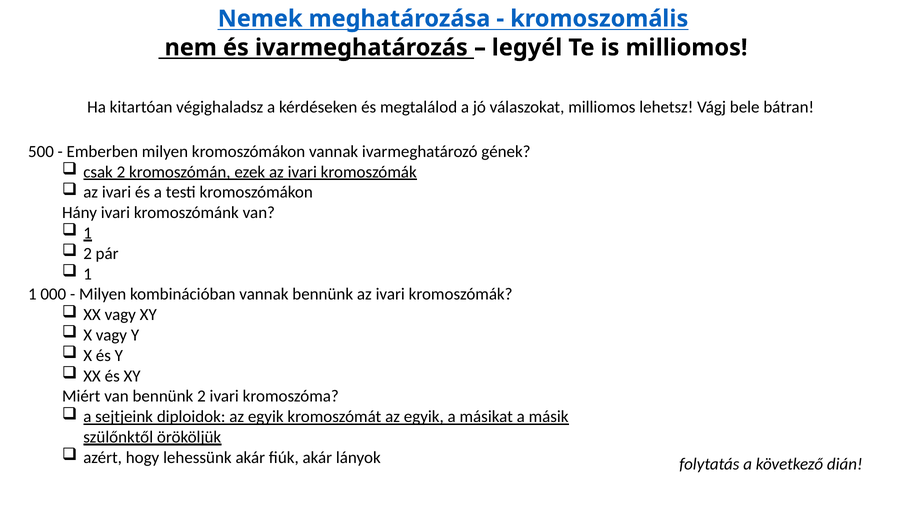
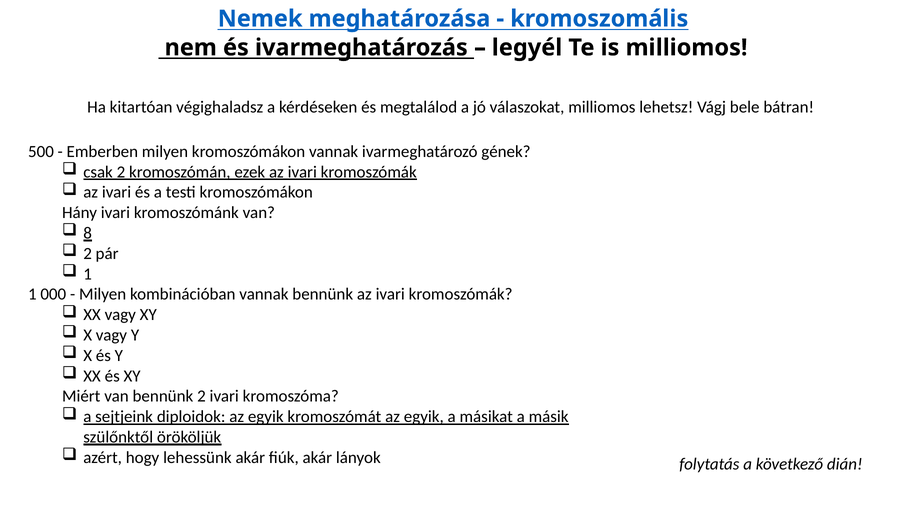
1 at (88, 233): 1 -> 8
